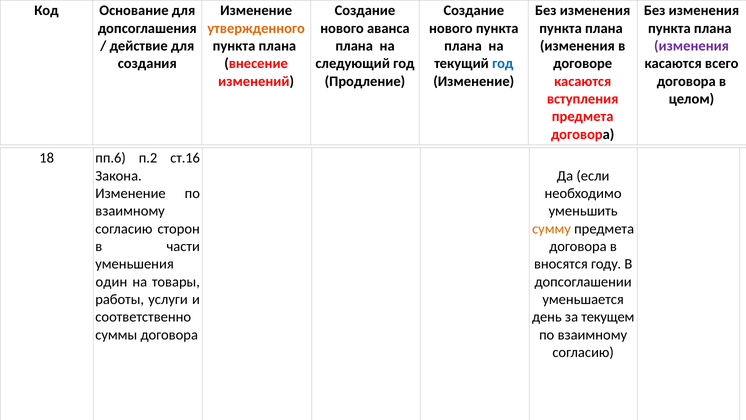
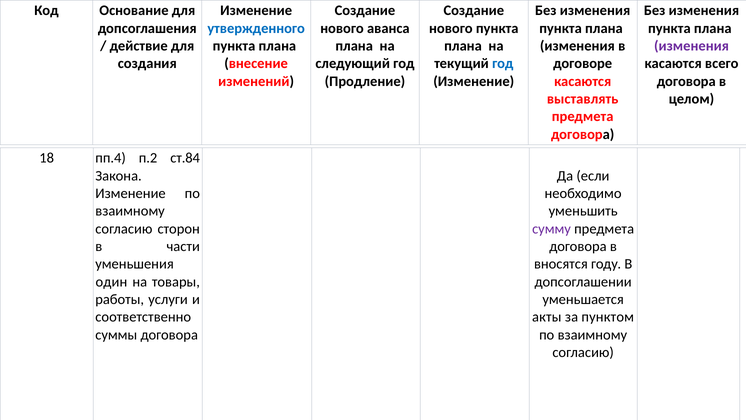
утвержденного colour: orange -> blue
вступления: вступления -> выставлять
пп.6: пп.6 -> пп.4
ст.16: ст.16 -> ст.84
сумму colour: orange -> purple
день: день -> акты
текущем: текущем -> пунктом
